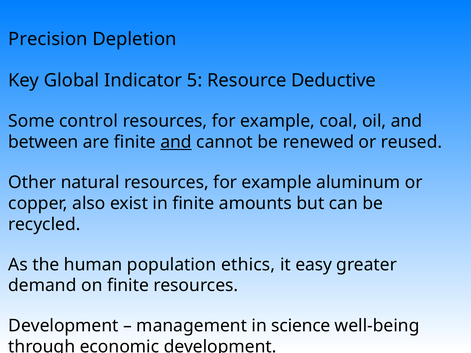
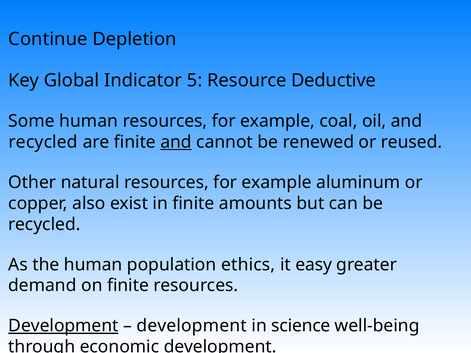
Precision: Precision -> Continue
Some control: control -> human
between at (43, 142): between -> recycled
Development at (63, 326) underline: none -> present
management at (192, 326): management -> development
